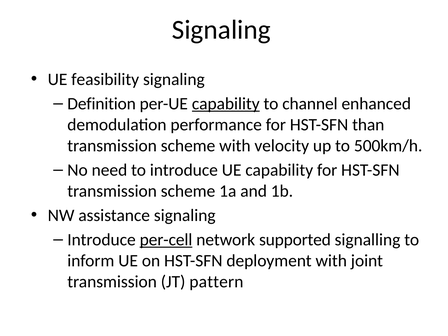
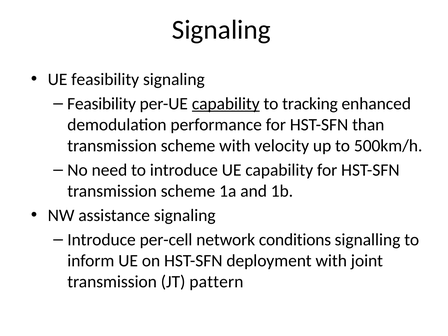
Definition at (102, 104): Definition -> Feasibility
channel: channel -> tracking
per-cell underline: present -> none
supported: supported -> conditions
